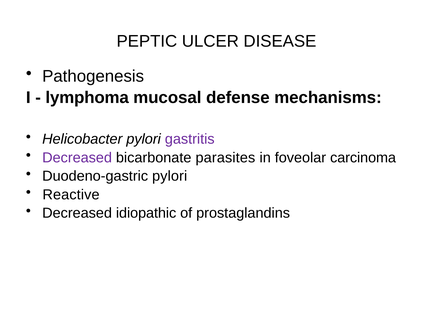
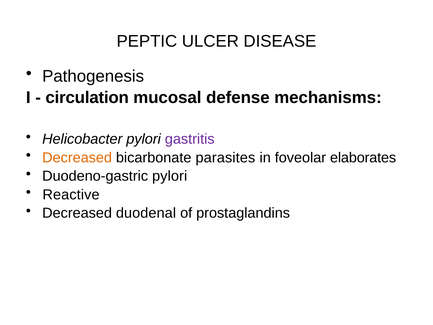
lymphoma: lymphoma -> circulation
Decreased at (77, 157) colour: purple -> orange
carcinoma: carcinoma -> elaborates
idiopathic: idiopathic -> duodenal
